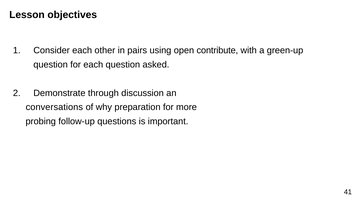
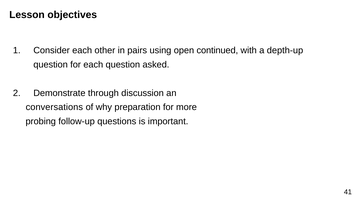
contribute: contribute -> continued
green-up: green-up -> depth-up
